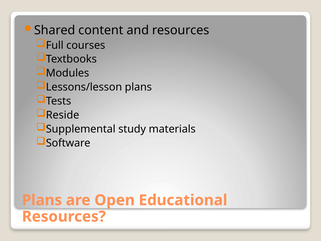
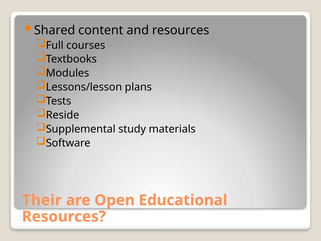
Plans at (42, 200): Plans -> Their
